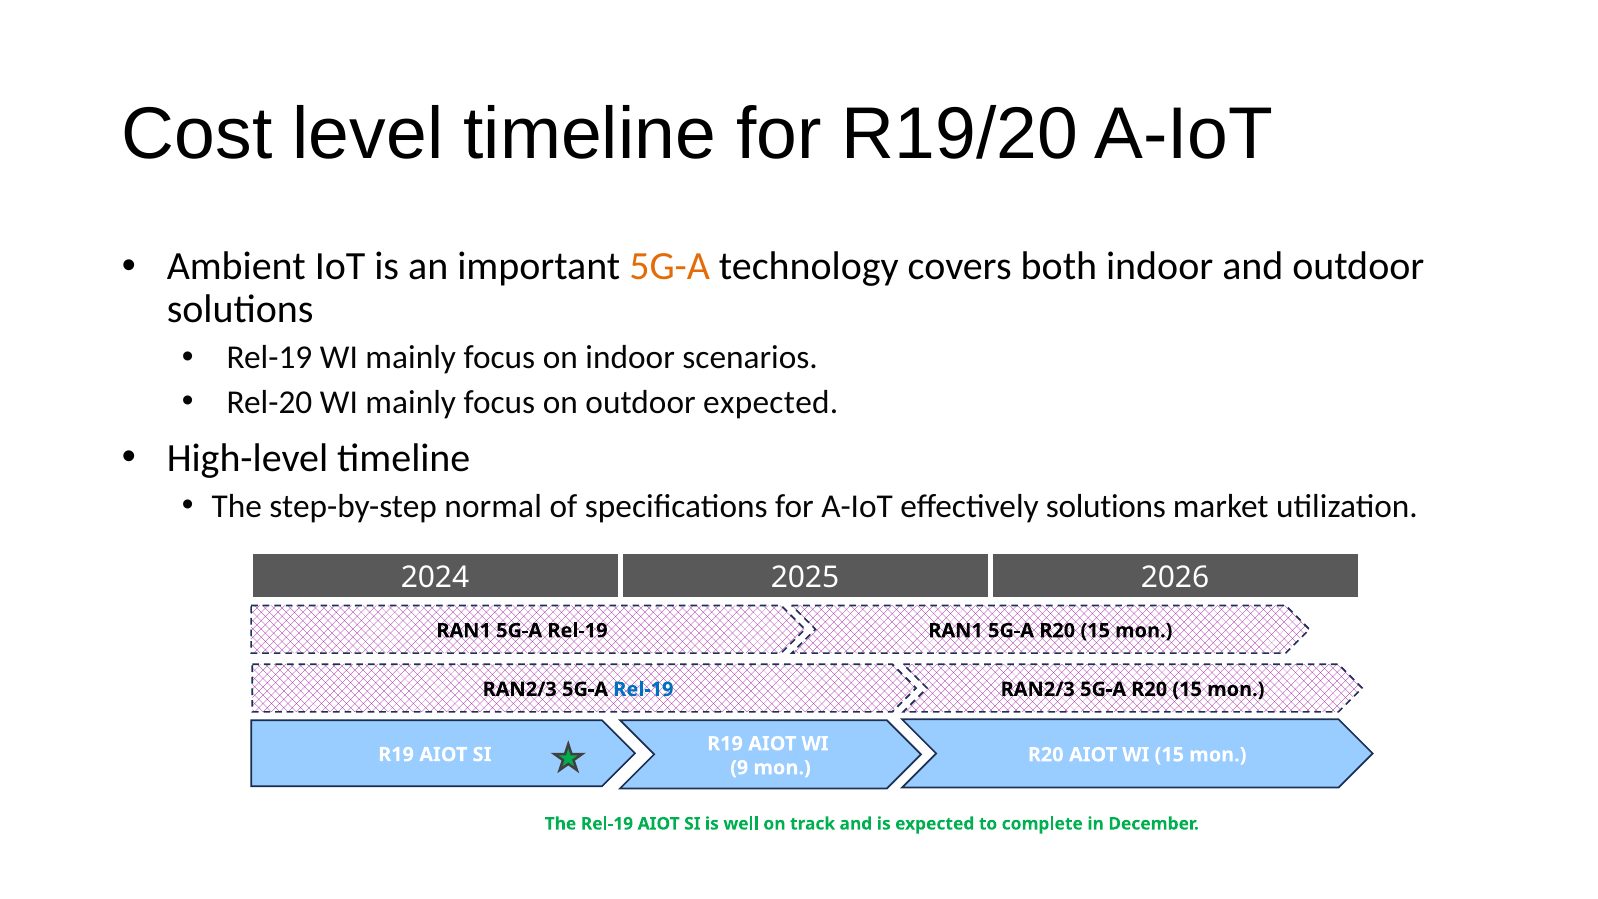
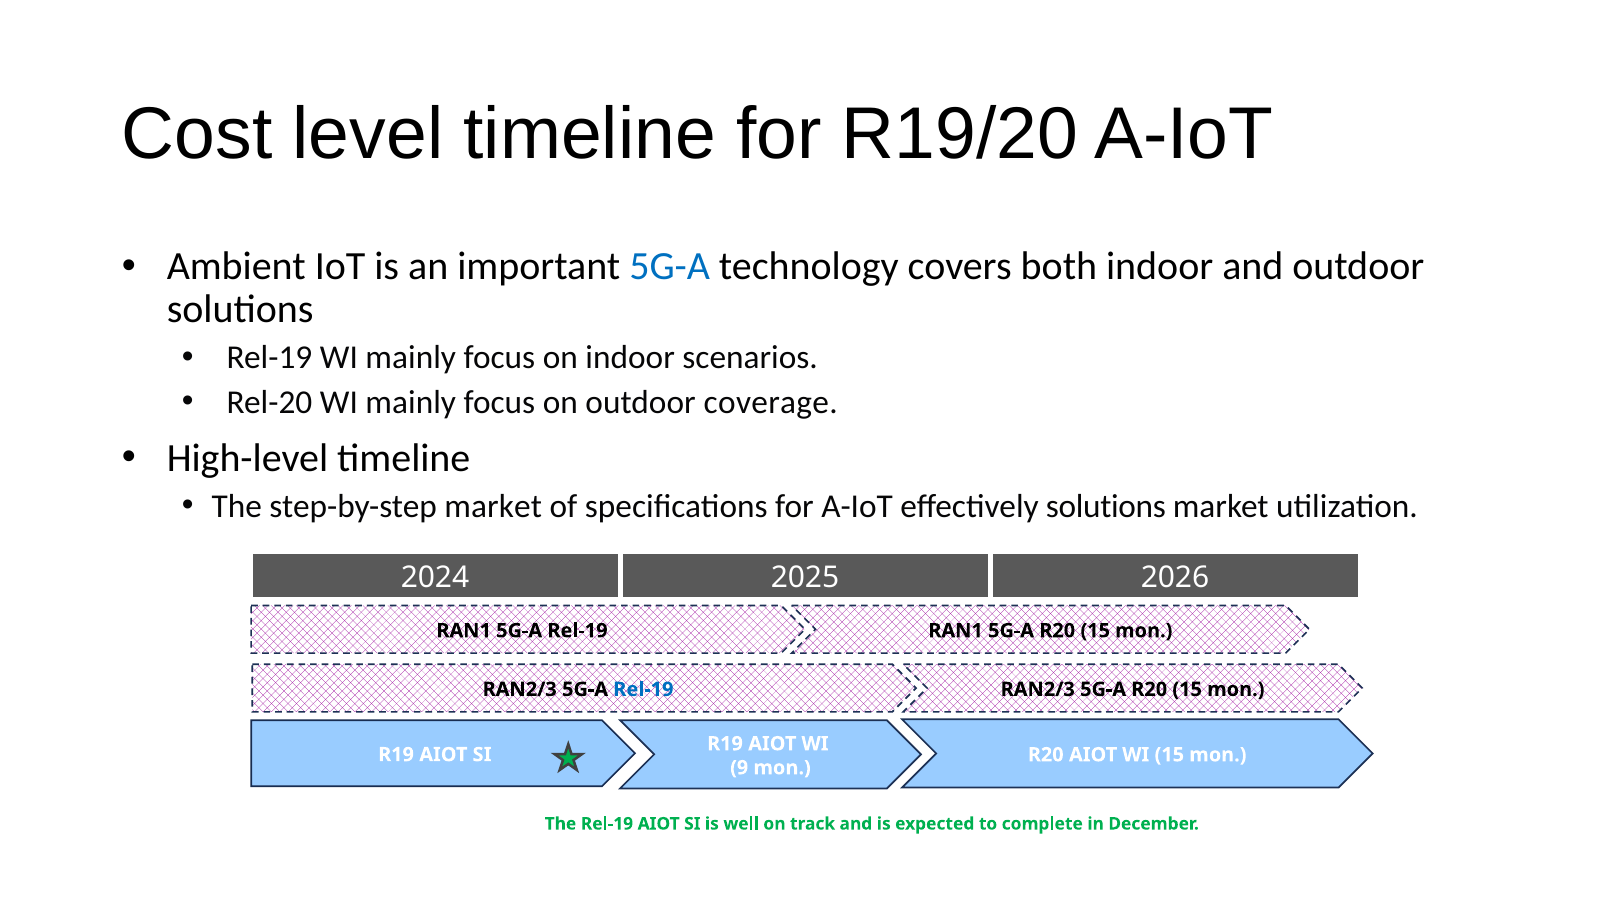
5G-A at (670, 267) colour: orange -> blue
outdoor expected: expected -> coverage
step-by-step normal: normal -> market
